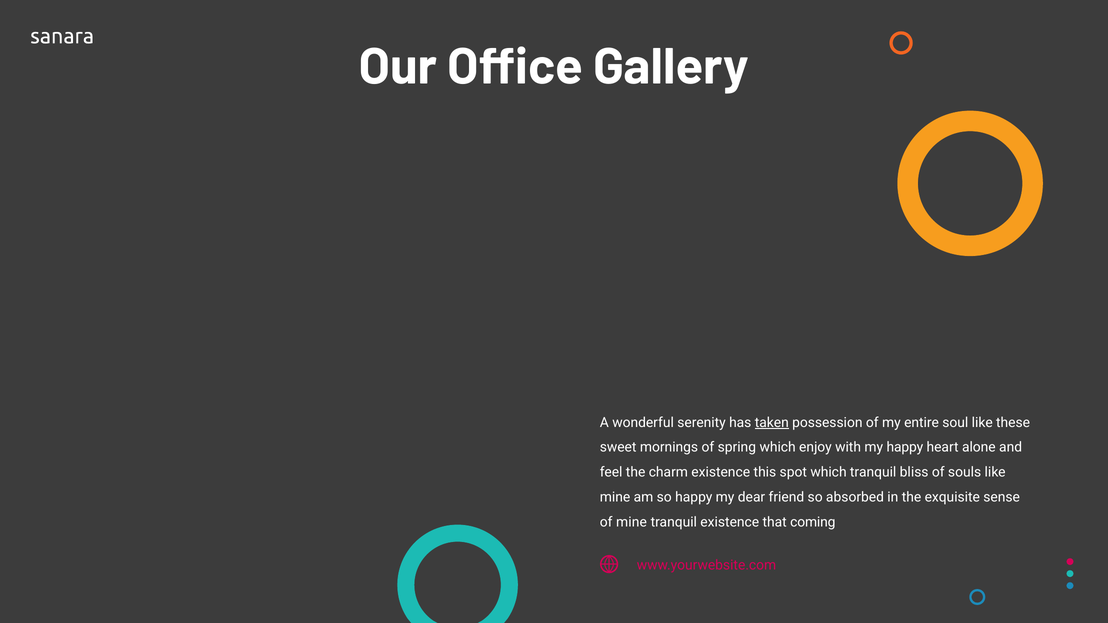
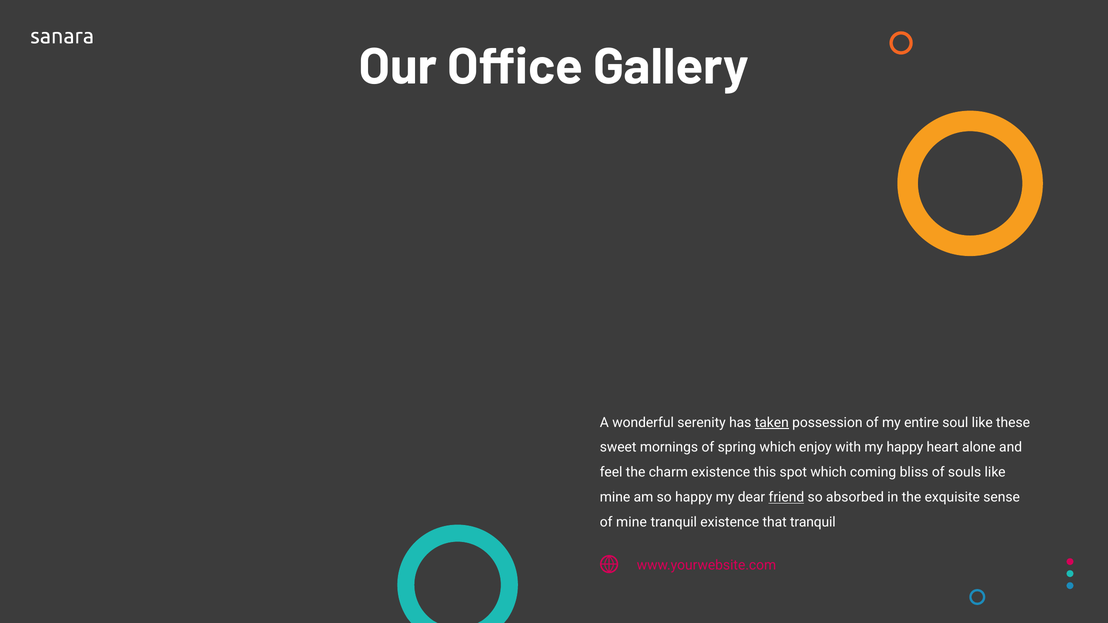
which tranquil: tranquil -> coming
friend underline: none -> present
that coming: coming -> tranquil
